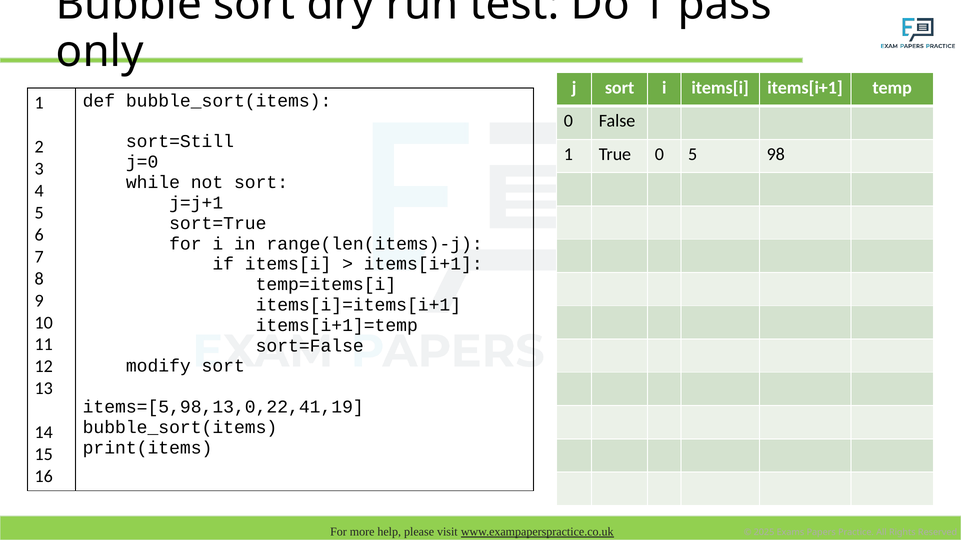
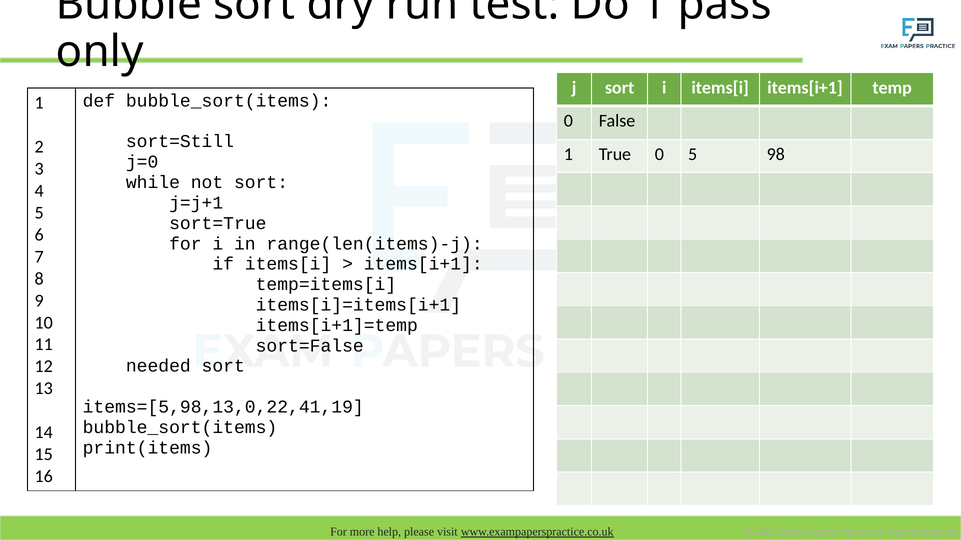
modify: modify -> needed
